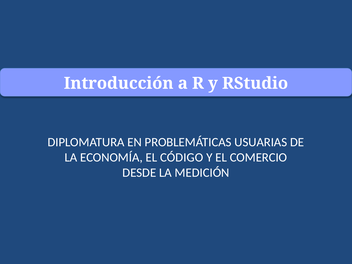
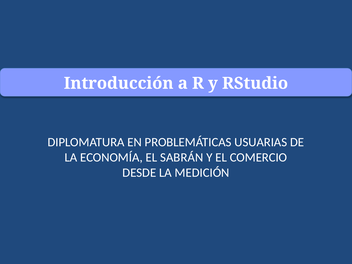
CÓDIGO: CÓDIGO -> SABRÁN
